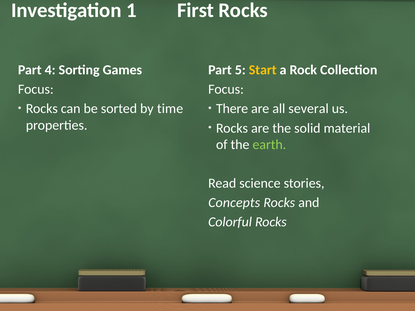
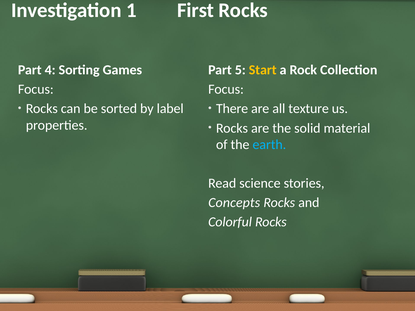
time: time -> label
several: several -> texture
earth colour: light green -> light blue
